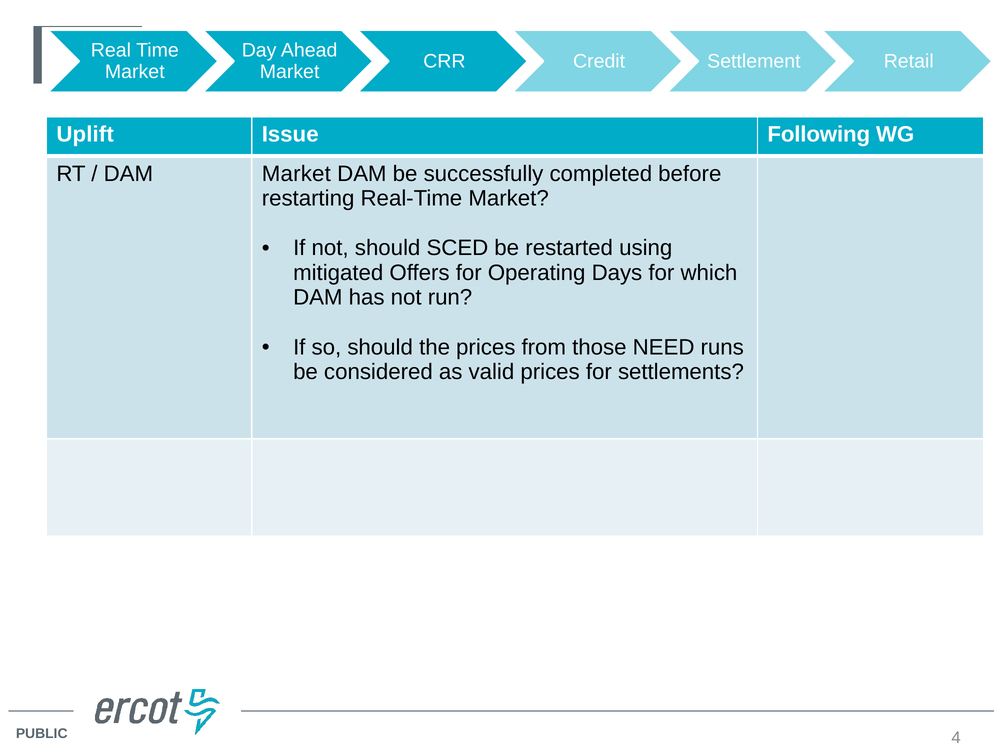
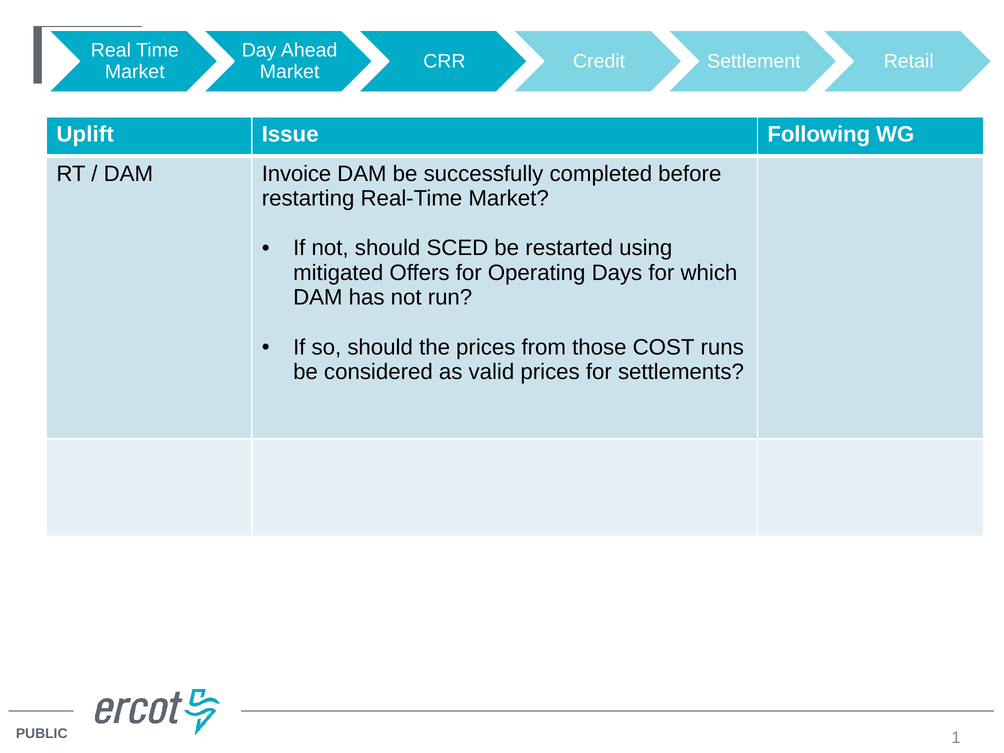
DAM Market: Market -> Invoice
NEED: NEED -> COST
4: 4 -> 1
